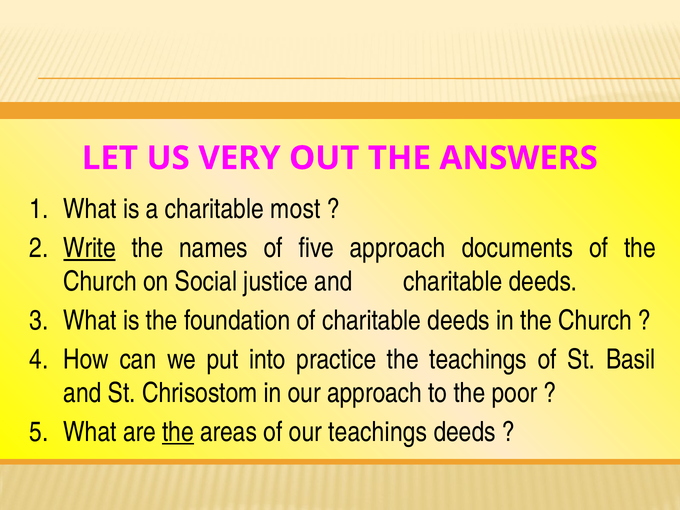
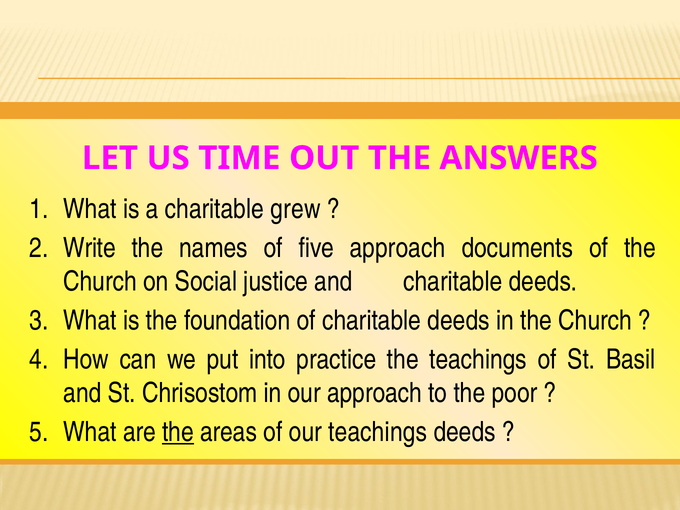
VERY: VERY -> TIME
most: most -> grew
Write underline: present -> none
